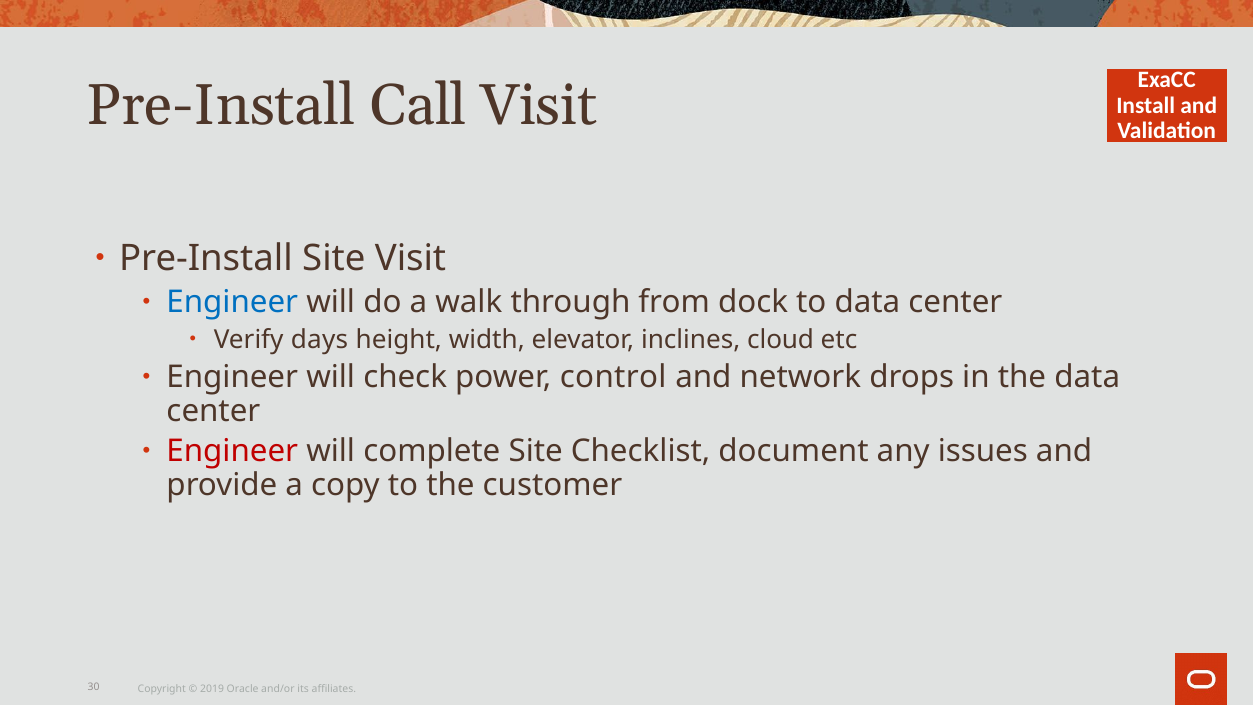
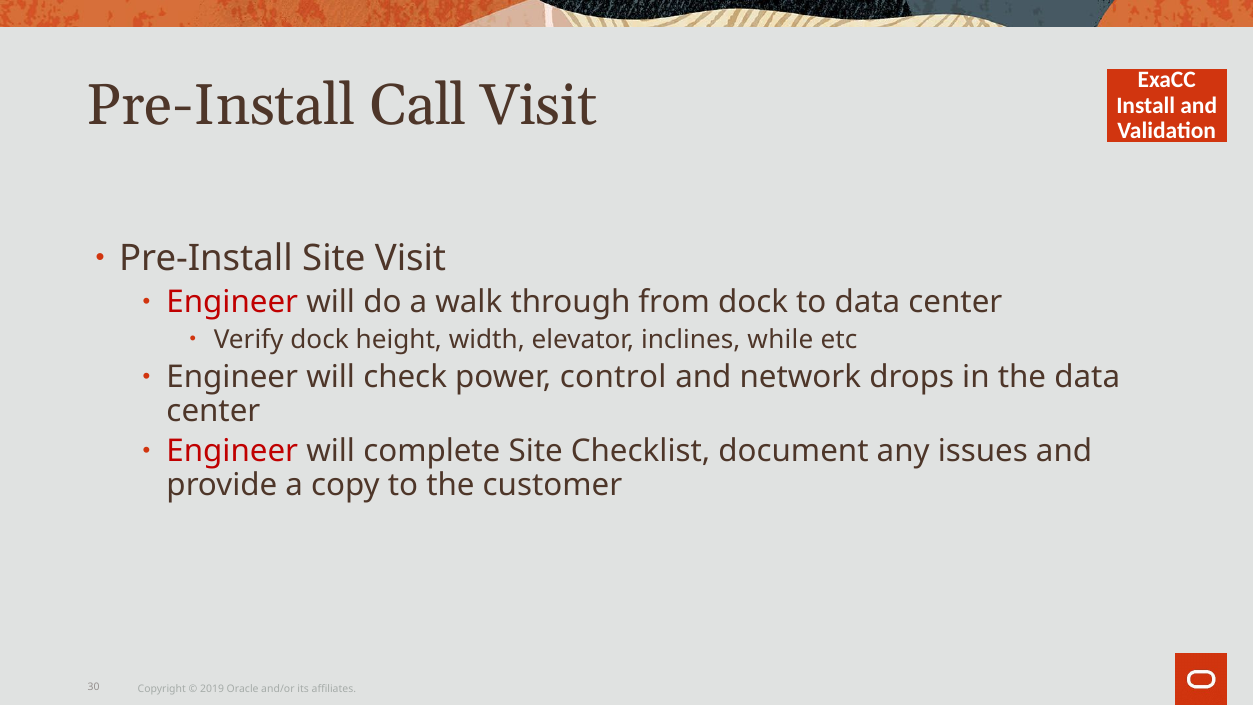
Engineer at (232, 302) colour: blue -> red
Verify days: days -> dock
cloud: cloud -> while
